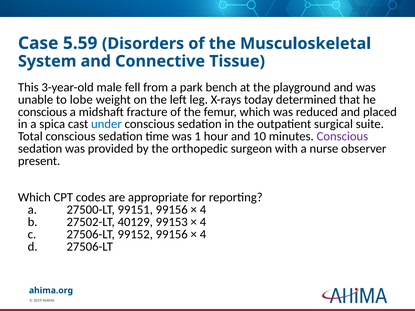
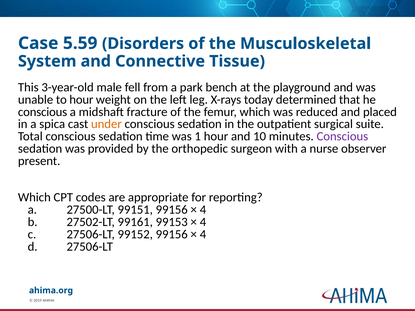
to lobe: lobe -> hour
under colour: blue -> orange
40129: 40129 -> 99161
